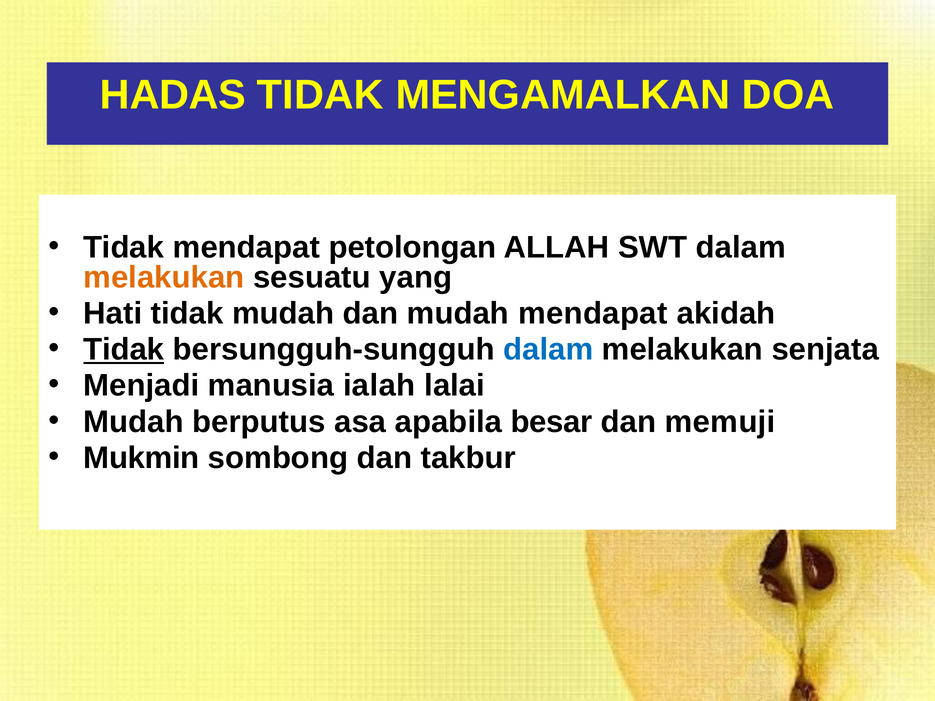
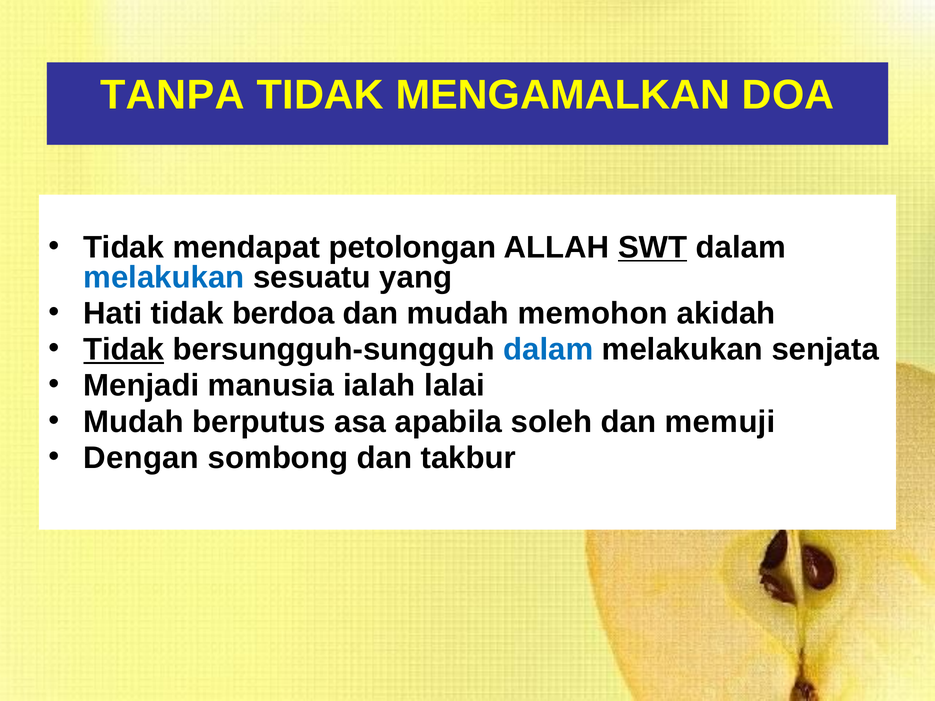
HADAS: HADAS -> TANPA
SWT underline: none -> present
melakukan at (164, 277) colour: orange -> blue
tidak mudah: mudah -> berdoa
mudah mendapat: mendapat -> memohon
besar: besar -> soleh
Mukmin: Mukmin -> Dengan
